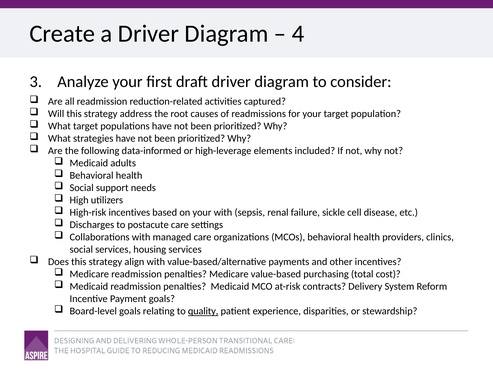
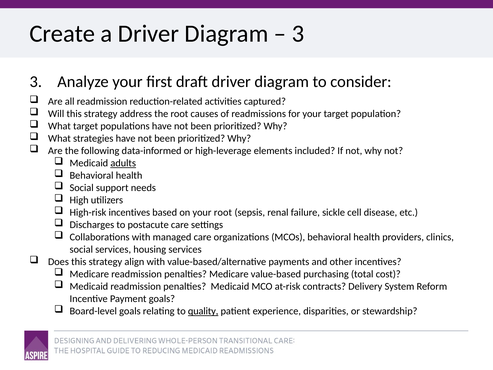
4 at (298, 34): 4 -> 3
adults underline: none -> present
your with: with -> root
